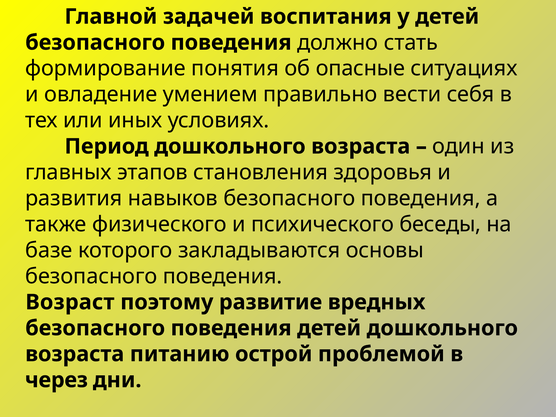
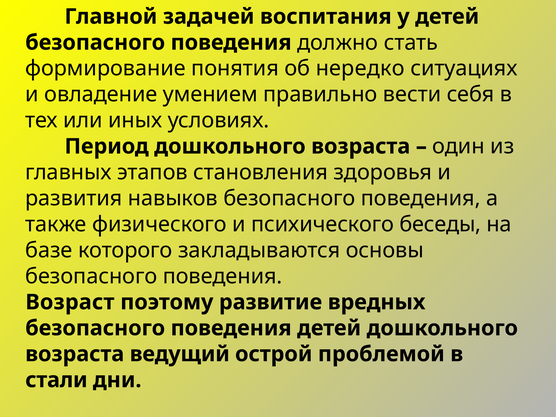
опасные: опасные -> нередко
питанию: питанию -> ведущий
через: через -> стали
